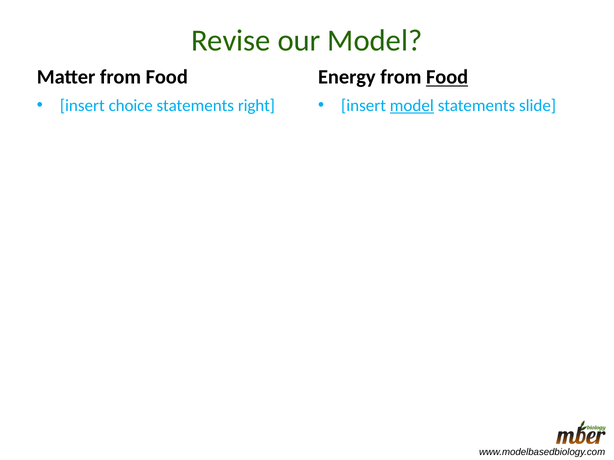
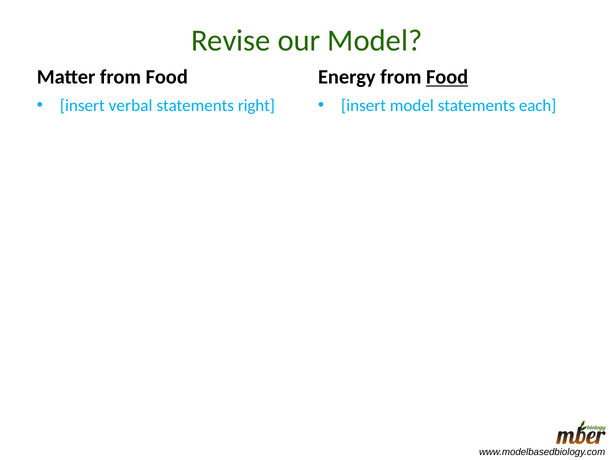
choice: choice -> verbal
model at (412, 106) underline: present -> none
slide: slide -> each
